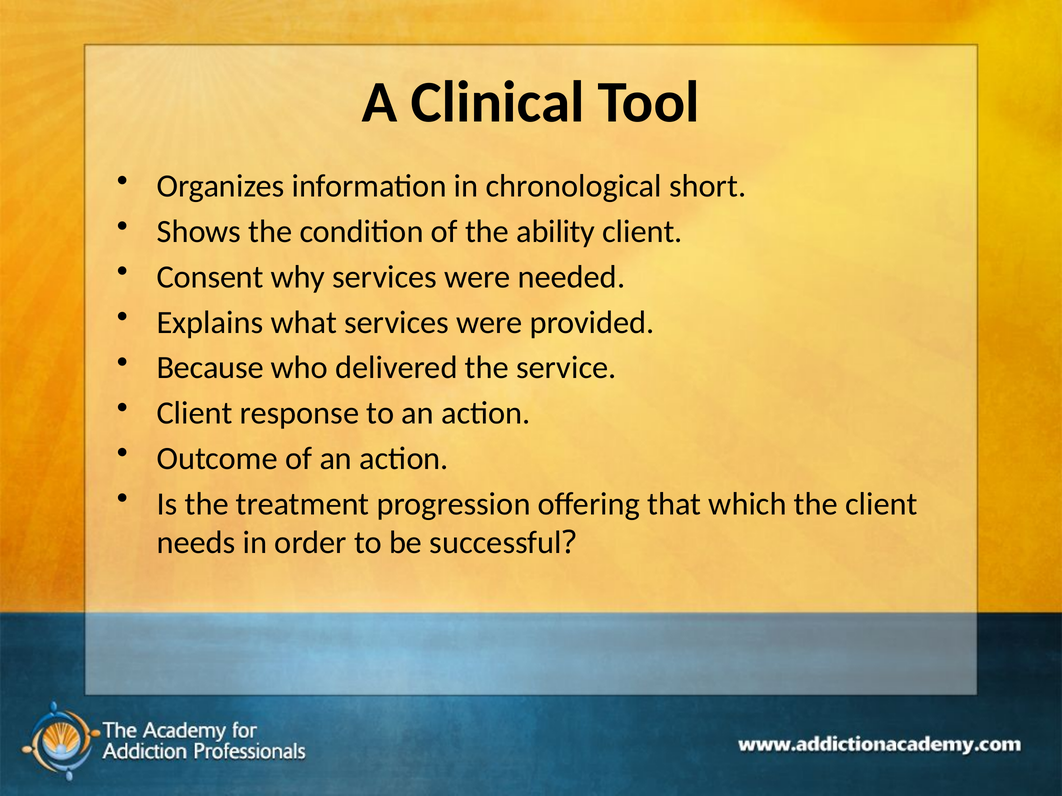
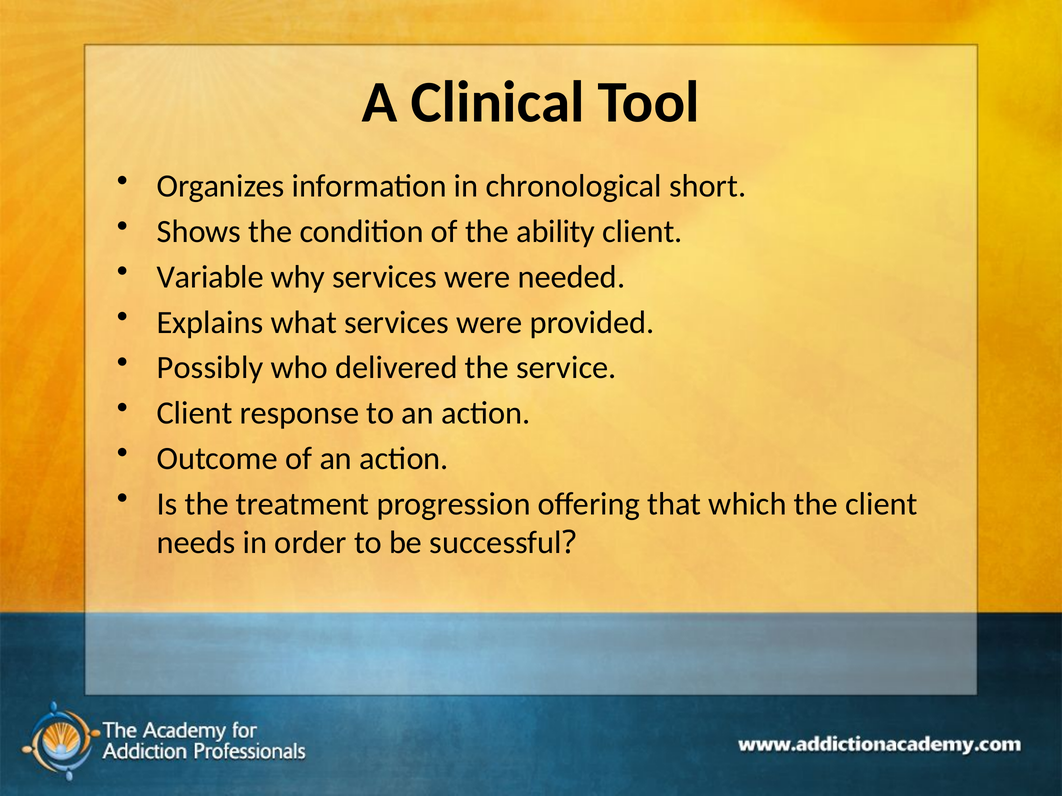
Consent: Consent -> Variable
Because: Because -> Possibly
